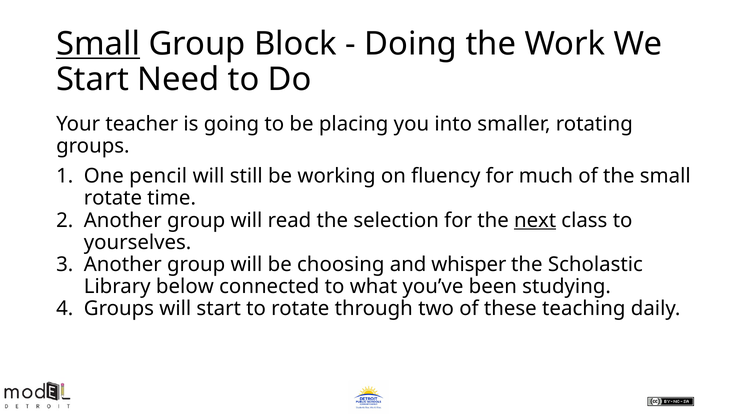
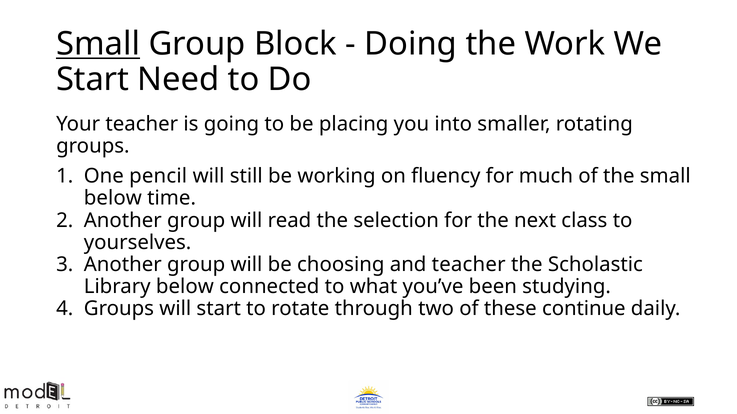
rotate at (113, 198): rotate -> below
next underline: present -> none
and whisper: whisper -> teacher
teaching: teaching -> continue
